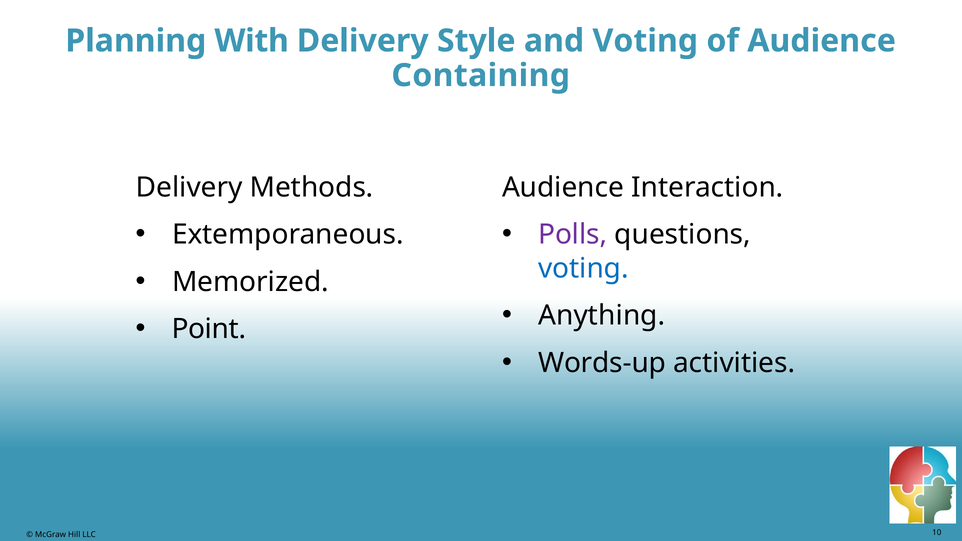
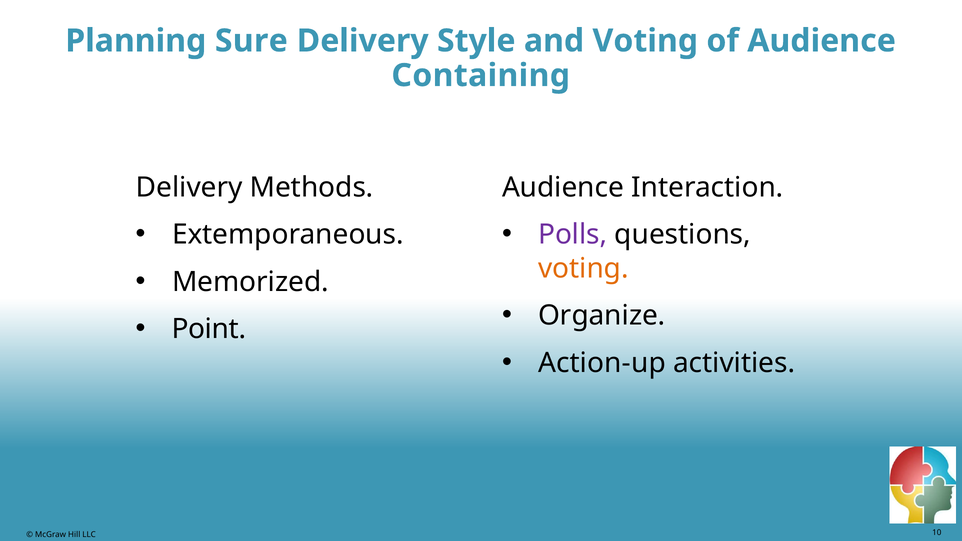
With: With -> Sure
voting at (583, 268) colour: blue -> orange
Anything: Anything -> Organize
Words-up: Words-up -> Action-up
